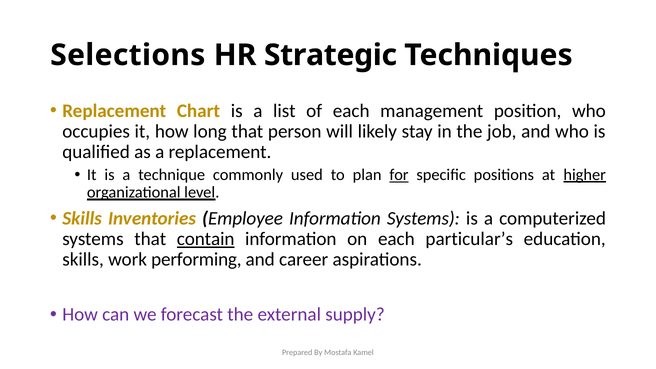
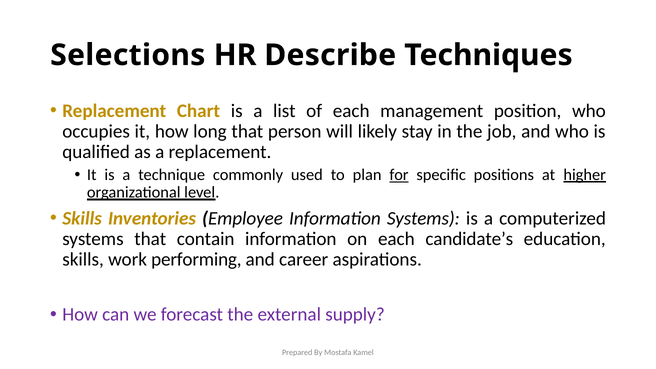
Strategic: Strategic -> Describe
contain underline: present -> none
particular’s: particular’s -> candidate’s
